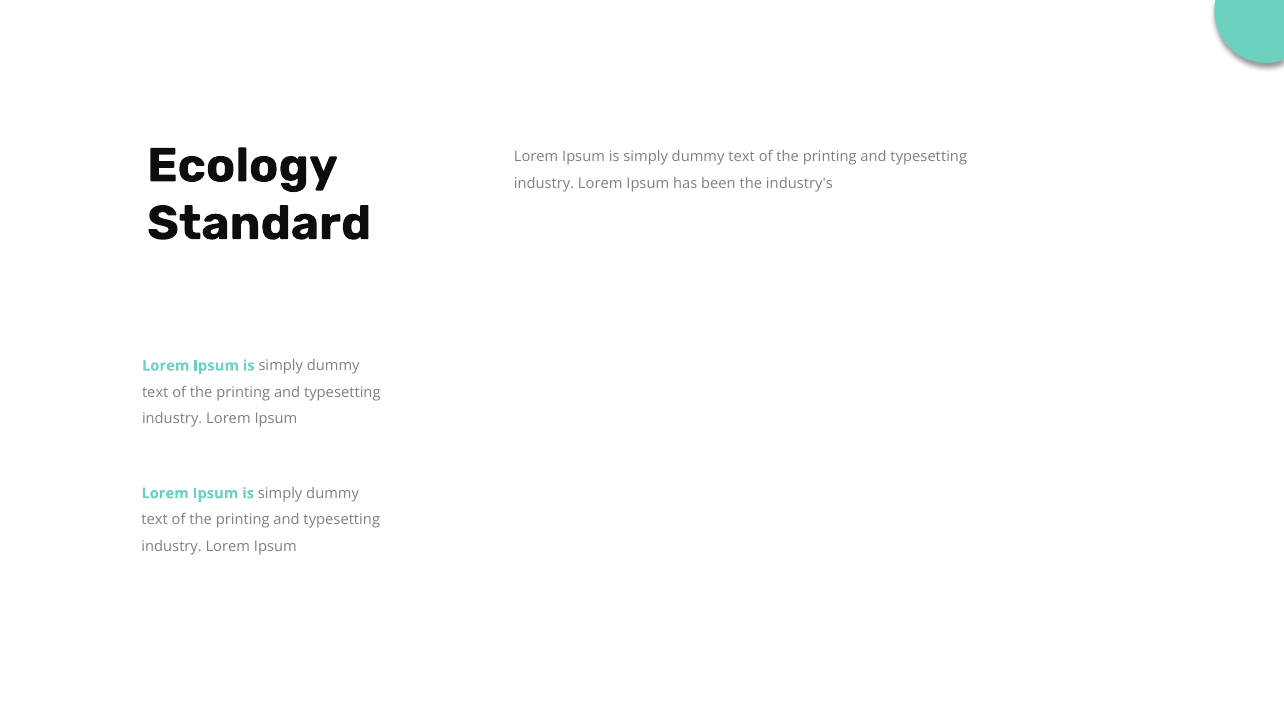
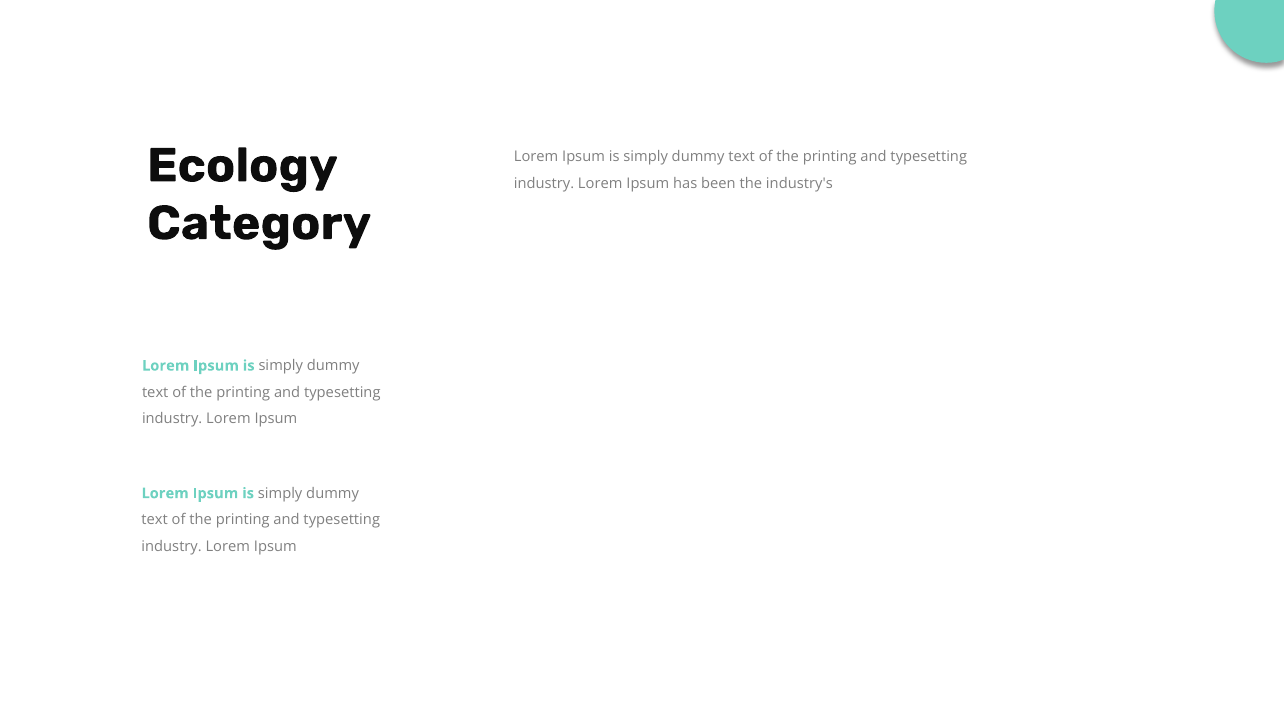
Standard: Standard -> Category
